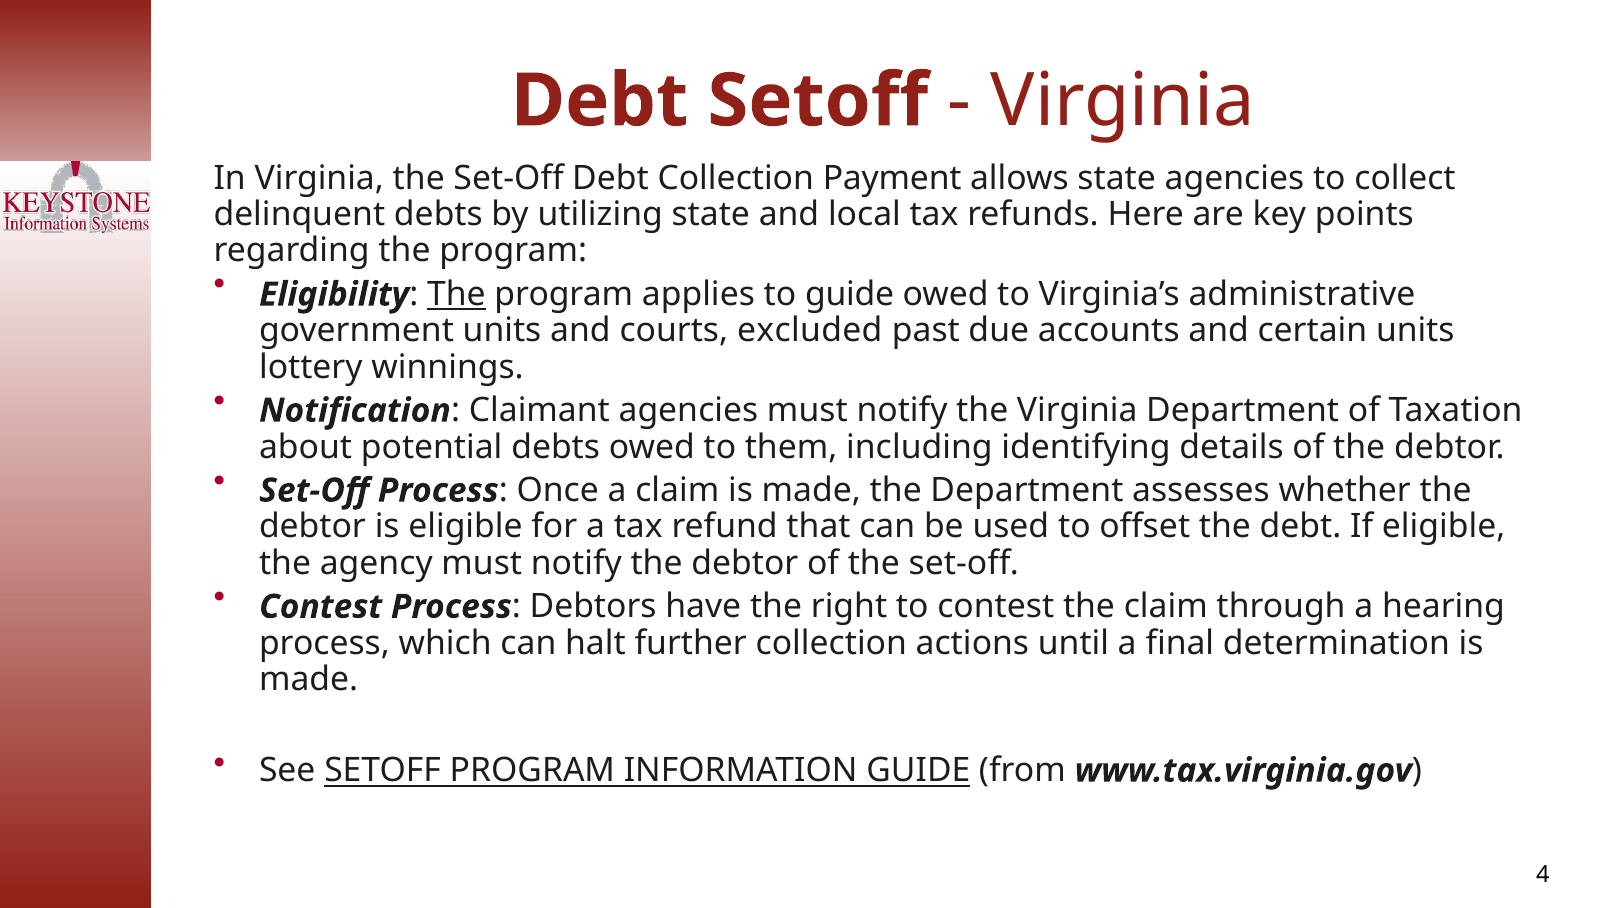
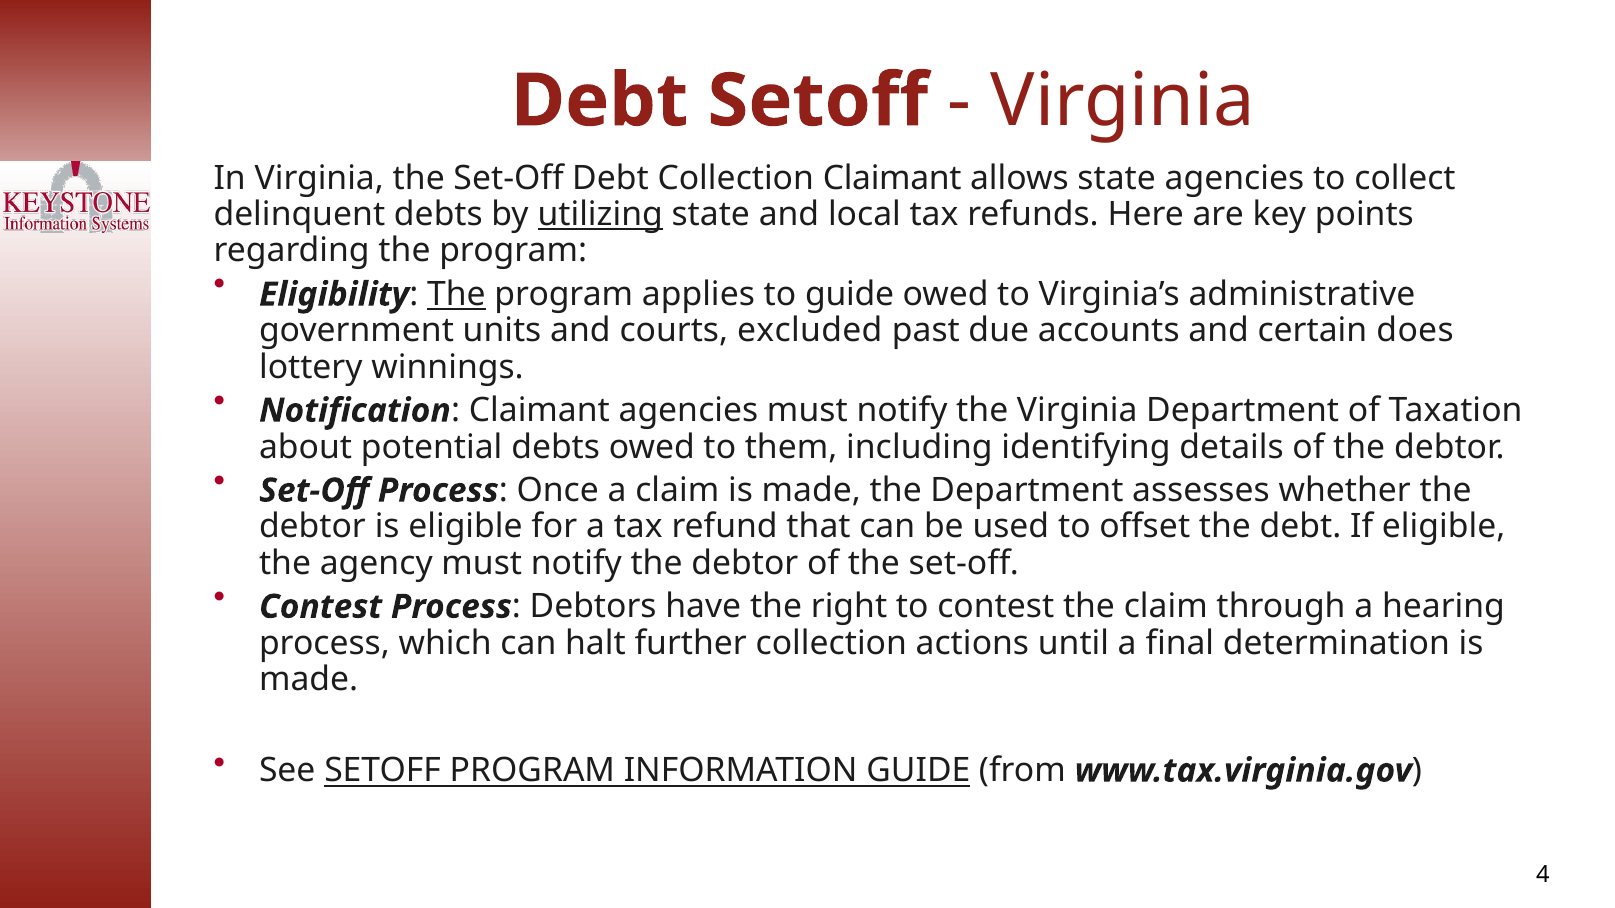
Collection Payment: Payment -> Claimant
utilizing underline: none -> present
certain units: units -> does
